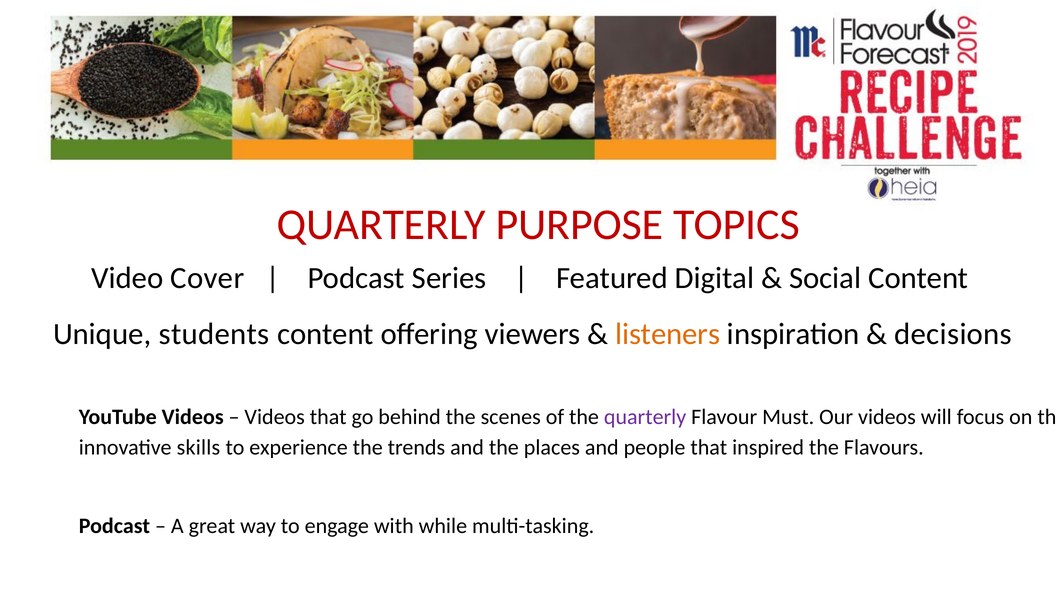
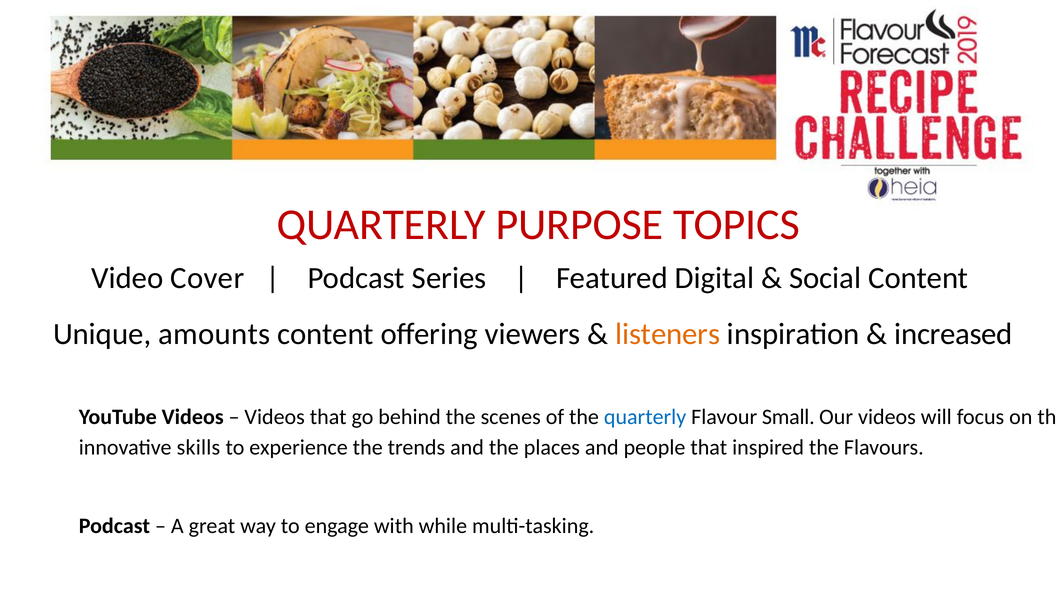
students: students -> amounts
decisions: decisions -> increased
quarterly at (645, 417) colour: purple -> blue
Must: Must -> Small
